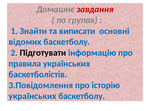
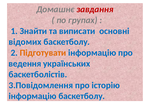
Підготувати colour: black -> orange
правила: правила -> ведення
українських at (33, 96): українських -> інформацію
